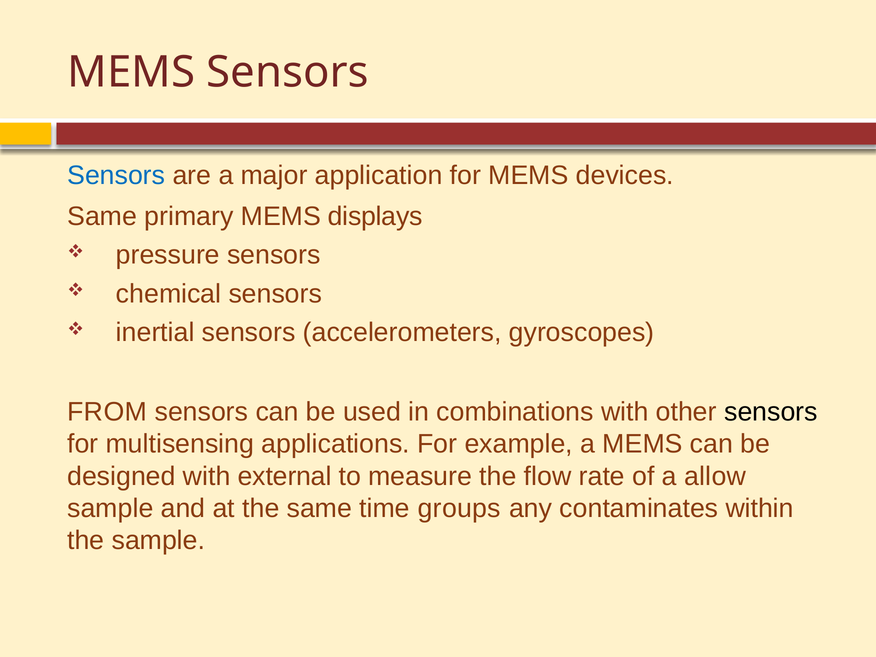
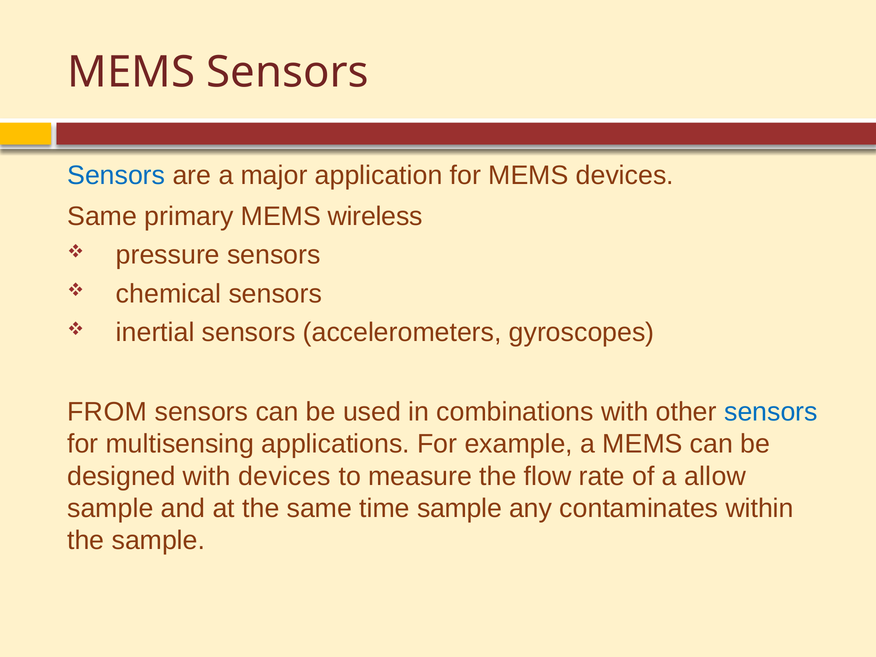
displays: displays -> wireless
sensors at (771, 412) colour: black -> blue
with external: external -> devices
time groups: groups -> sample
